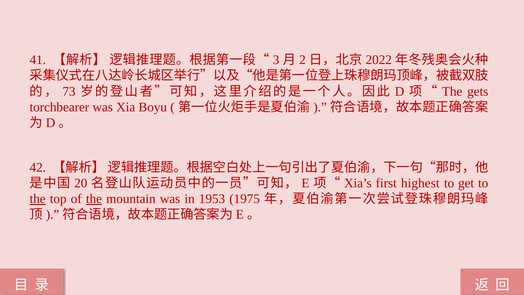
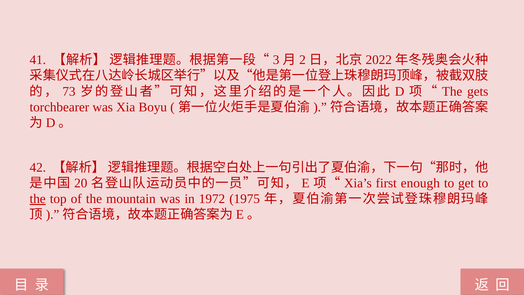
highest: highest -> enough
the at (94, 199) underline: present -> none
1953: 1953 -> 1972
